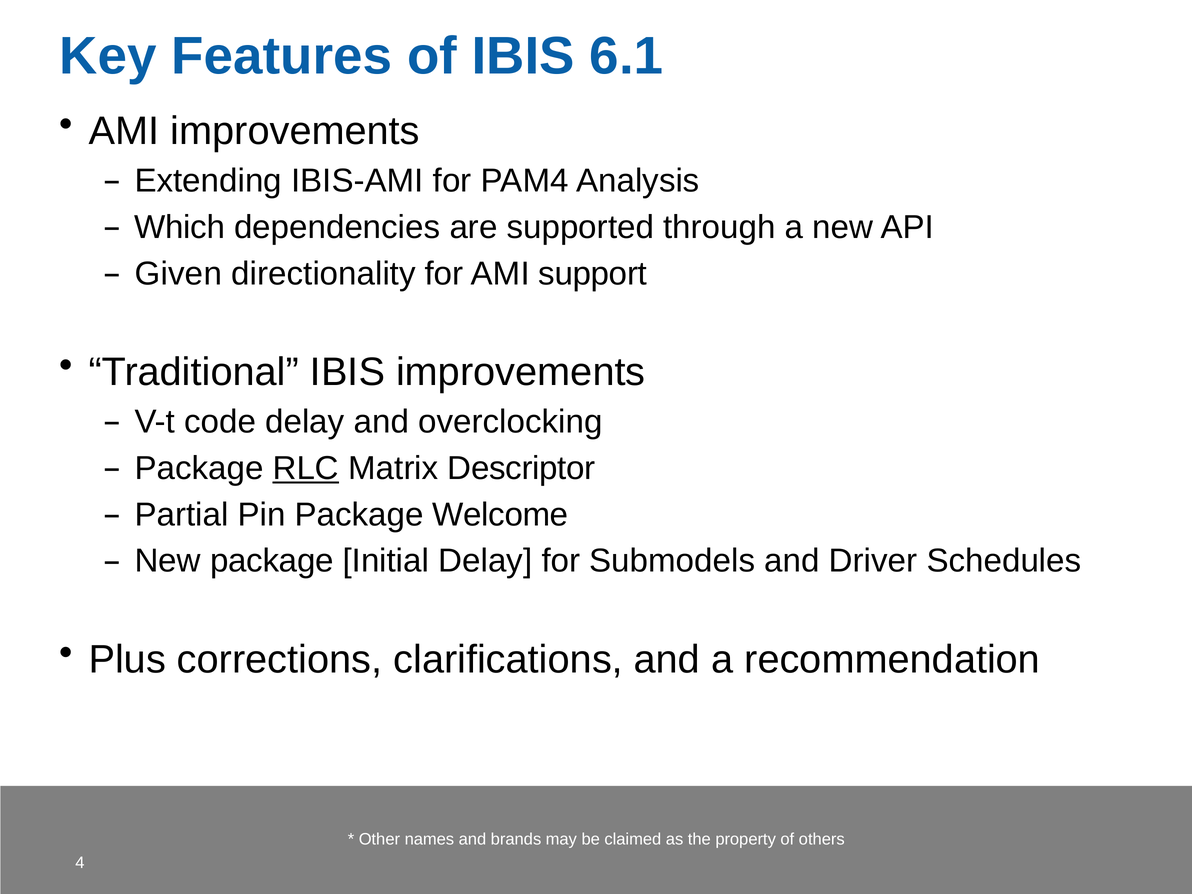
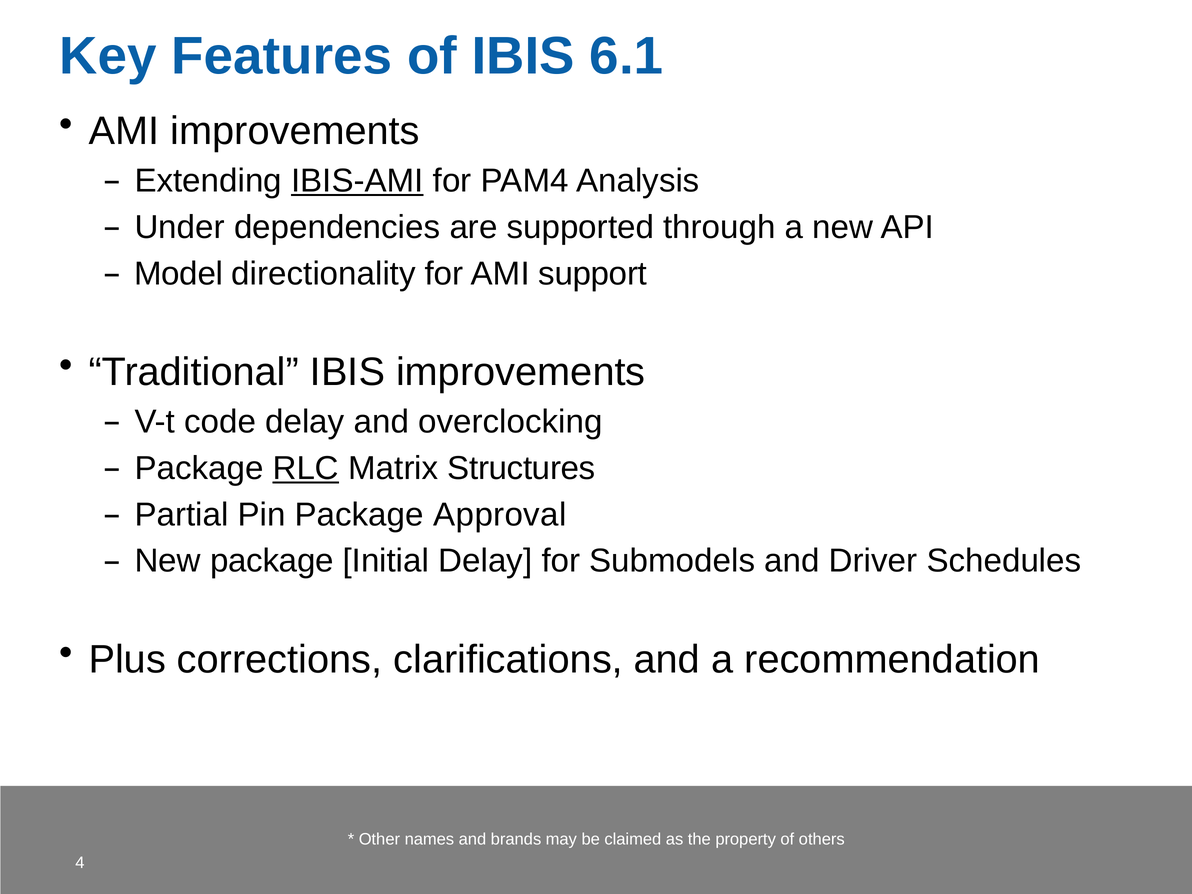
IBIS-AMI underline: none -> present
Which: Which -> Under
Given: Given -> Model
Descriptor: Descriptor -> Structures
Welcome: Welcome -> Approval
